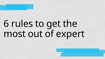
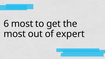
6 rules: rules -> most
